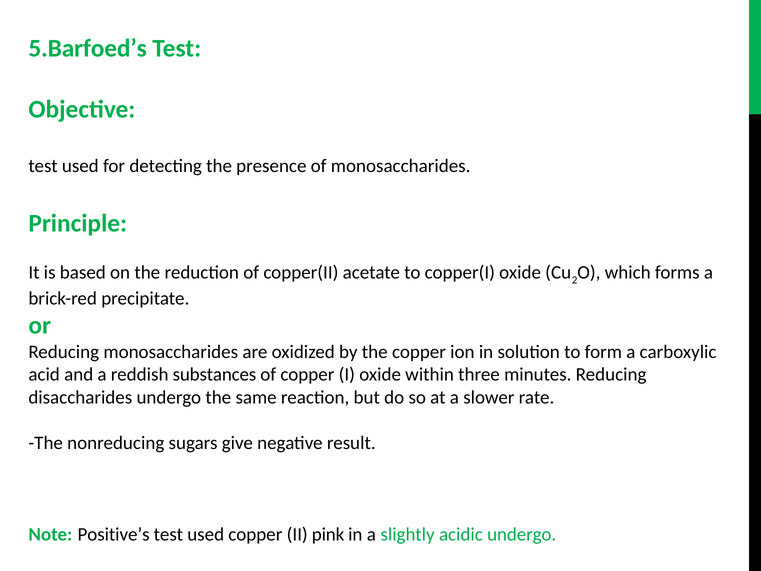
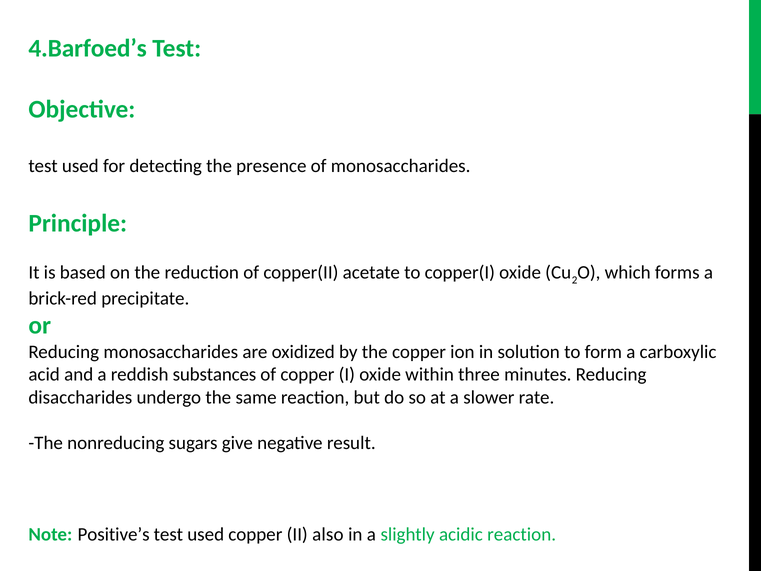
5.Barfoed’s: 5.Barfoed’s -> 4.Barfoed’s
pink: pink -> also
acidic undergo: undergo -> reaction
